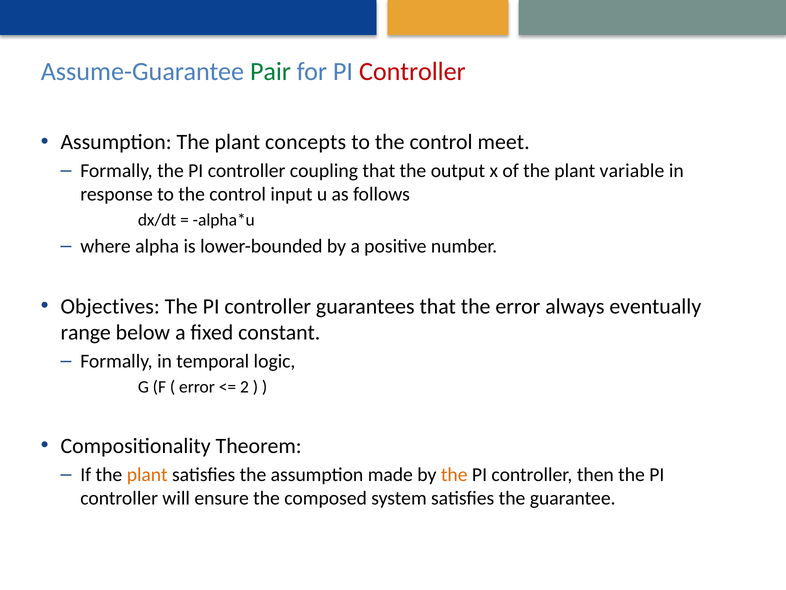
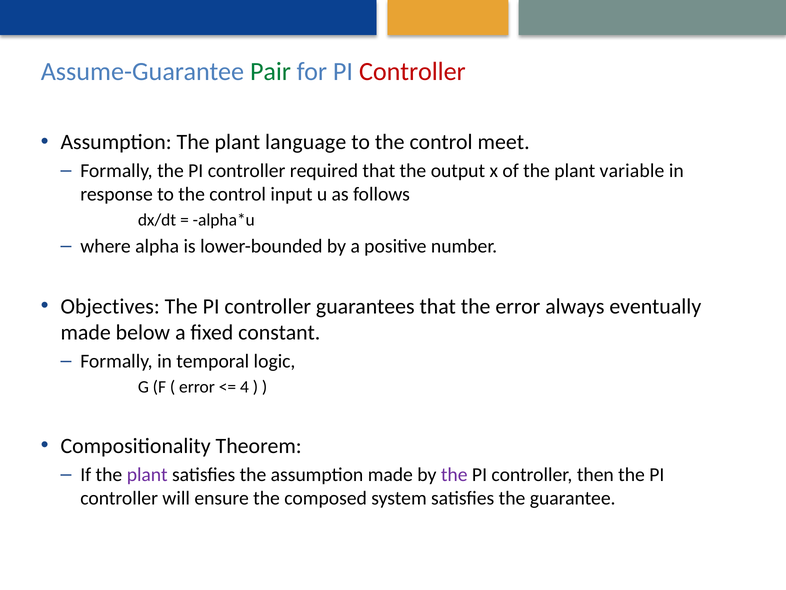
concepts: concepts -> language
coupling: coupling -> required
range at (86, 332): range -> made
2: 2 -> 4
plant at (147, 474) colour: orange -> purple
the at (454, 474) colour: orange -> purple
